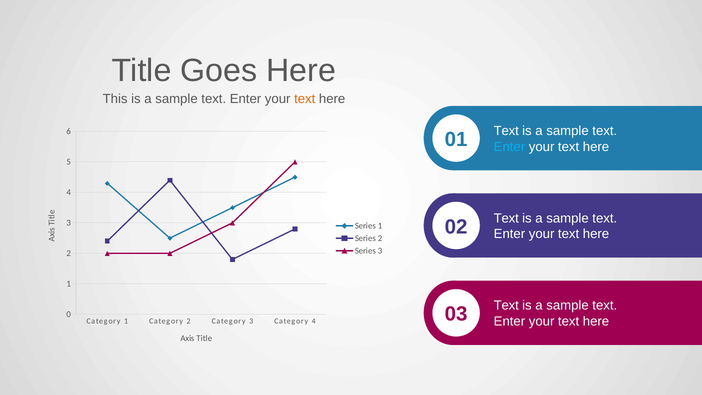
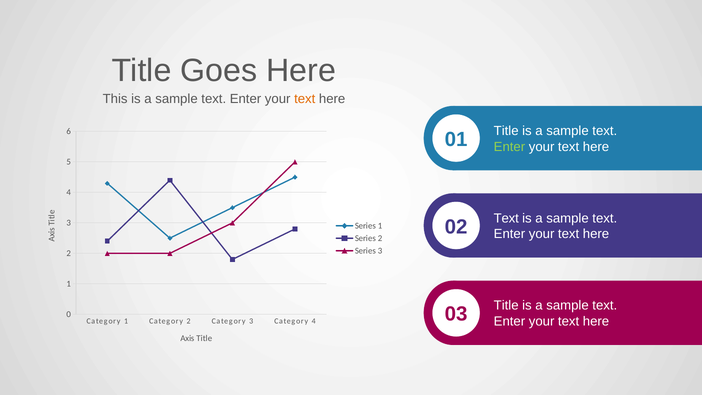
Text at (506, 131): Text -> Title
Enter at (509, 147) colour: light blue -> light green
Text at (506, 306): Text -> Title
